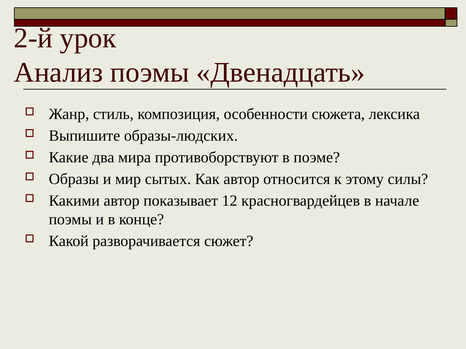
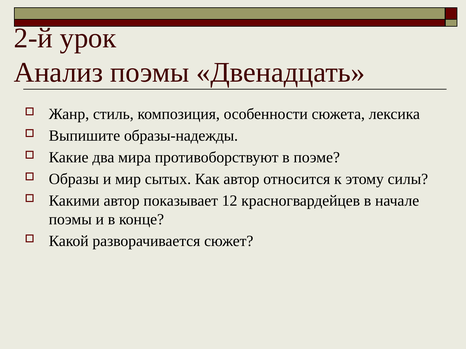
образы-людских: образы-людских -> образы-надежды
